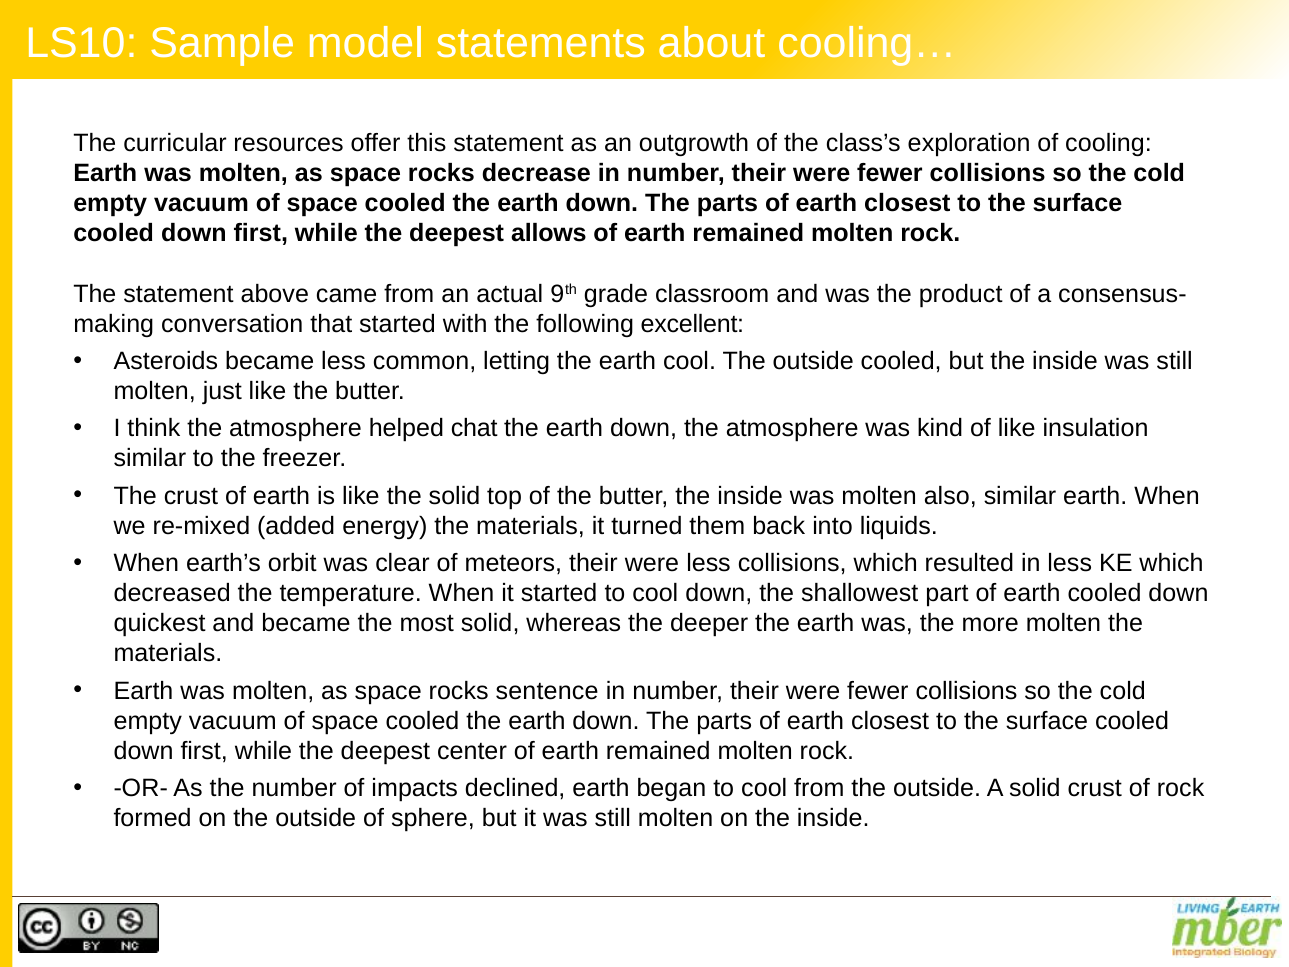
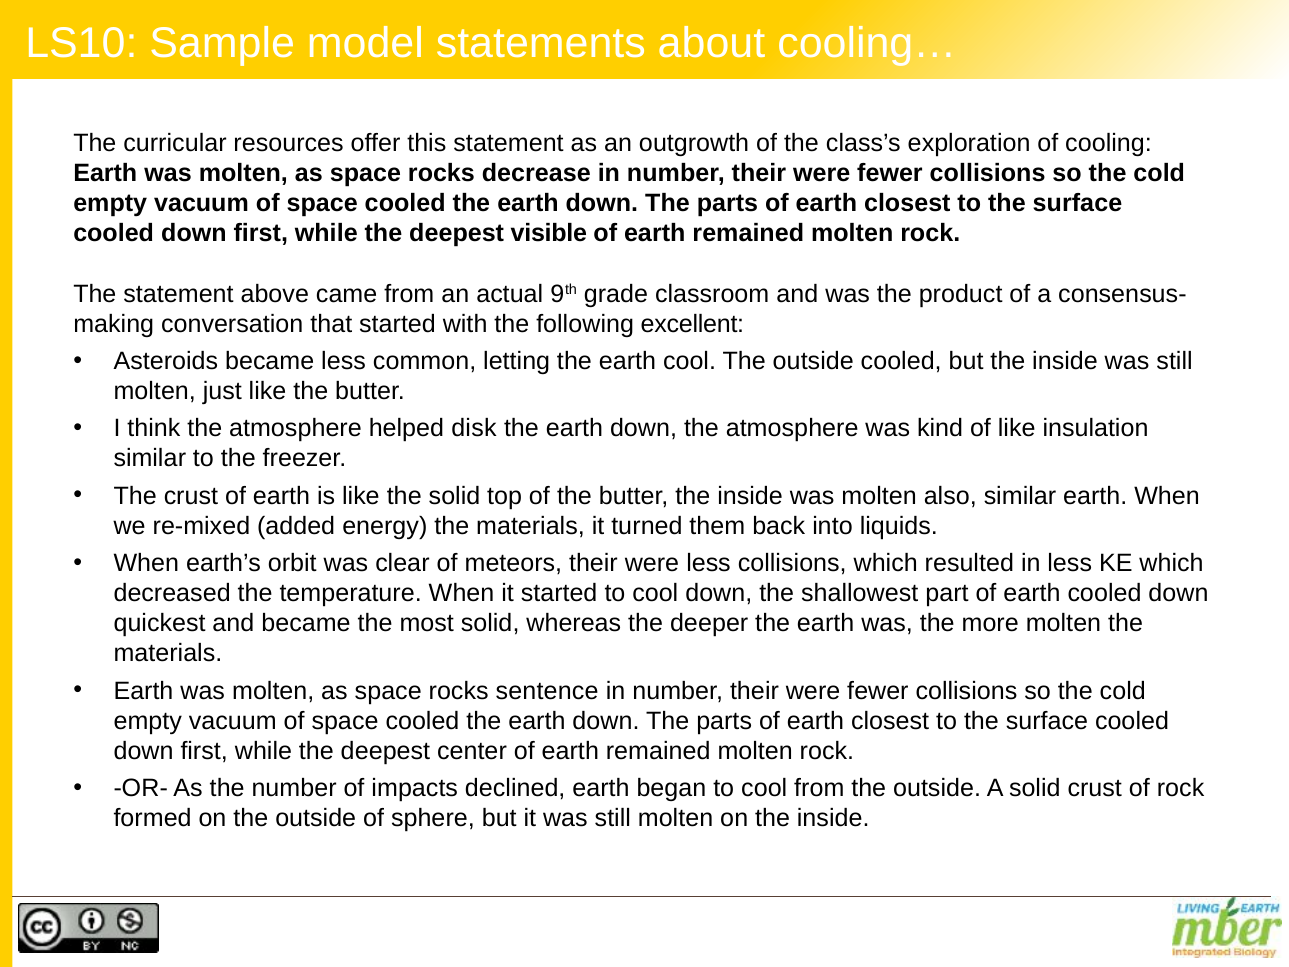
allows: allows -> visible
chat: chat -> disk
